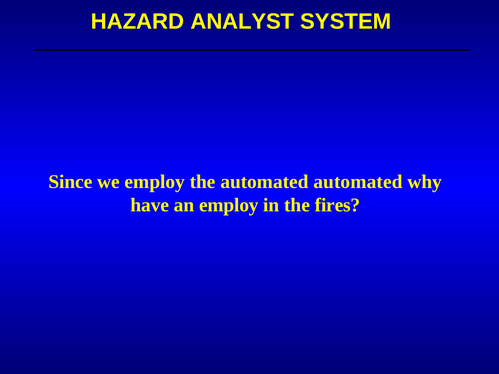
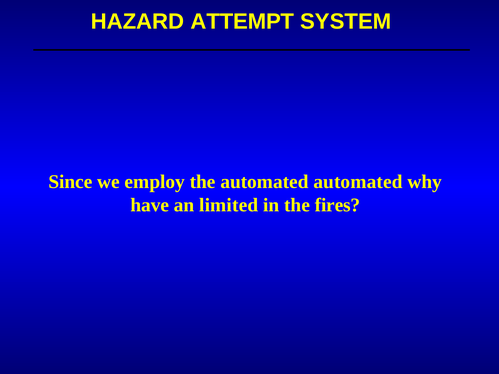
ANALYST: ANALYST -> ATTEMPT
an employ: employ -> limited
